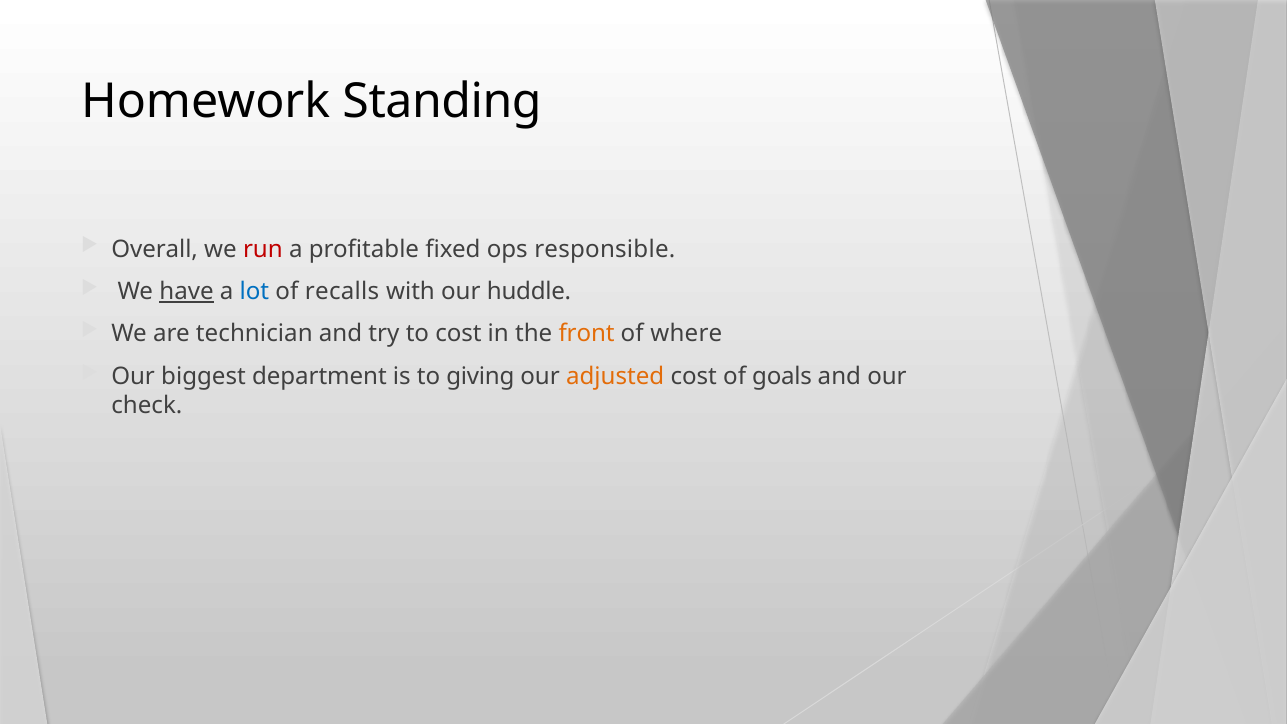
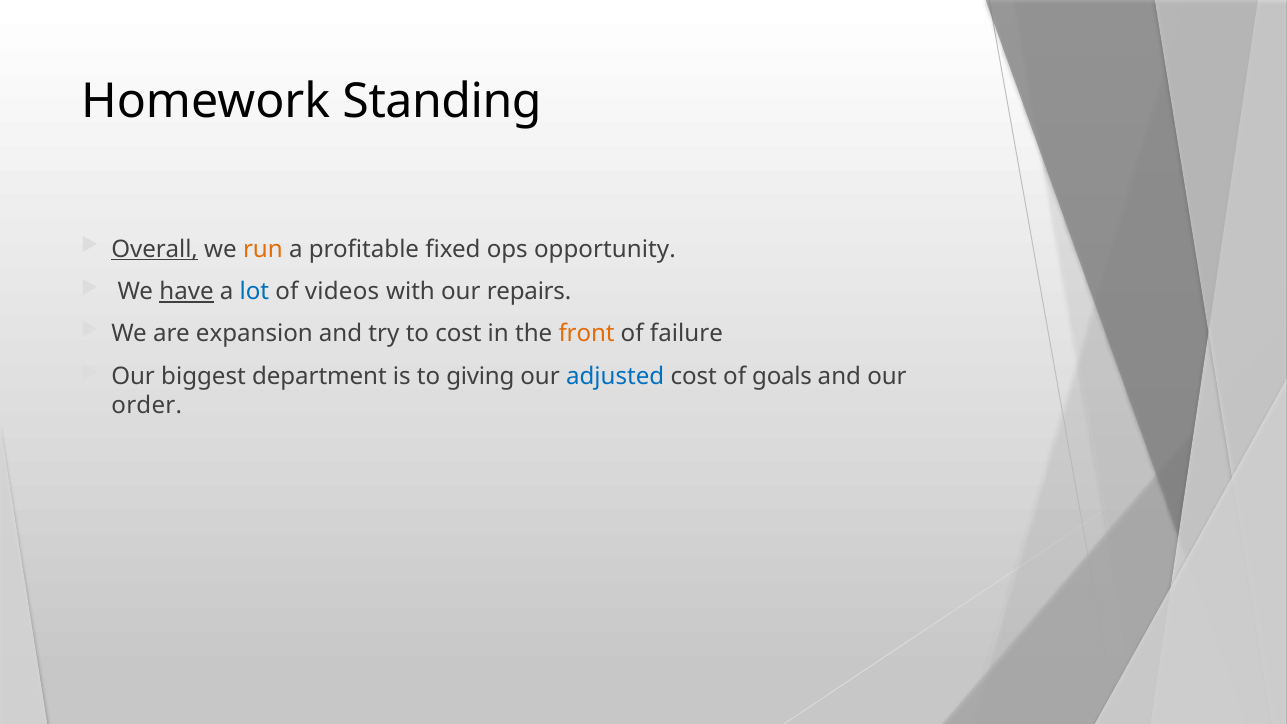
Overall underline: none -> present
run colour: red -> orange
responsible: responsible -> opportunity
recalls: recalls -> videos
huddle: huddle -> repairs
technician: technician -> expansion
where: where -> failure
adjusted colour: orange -> blue
check: check -> order
